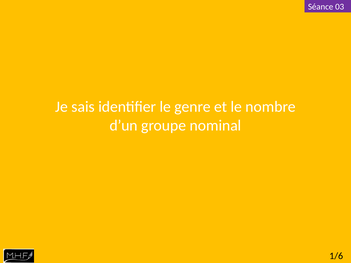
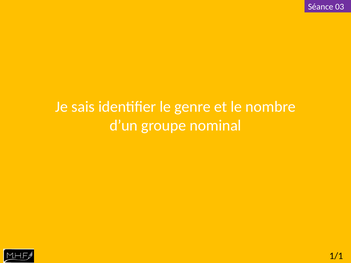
1/6: 1/6 -> 1/1
